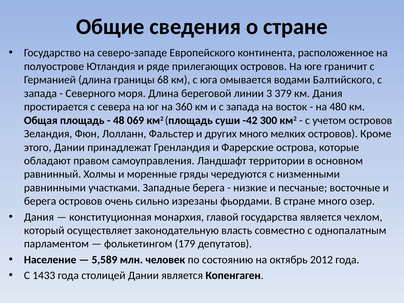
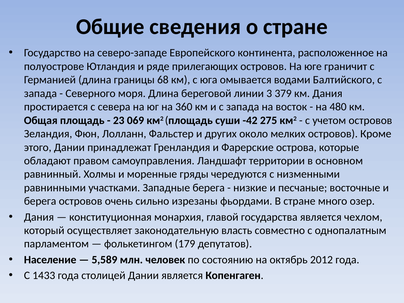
48: 48 -> 23
300: 300 -> 275
других много: много -> около
